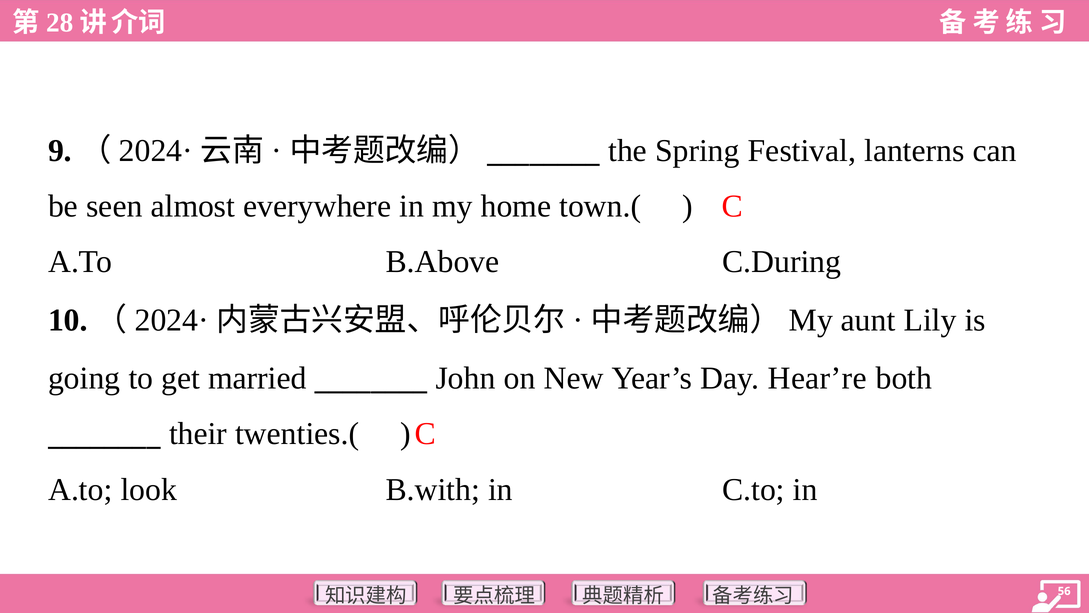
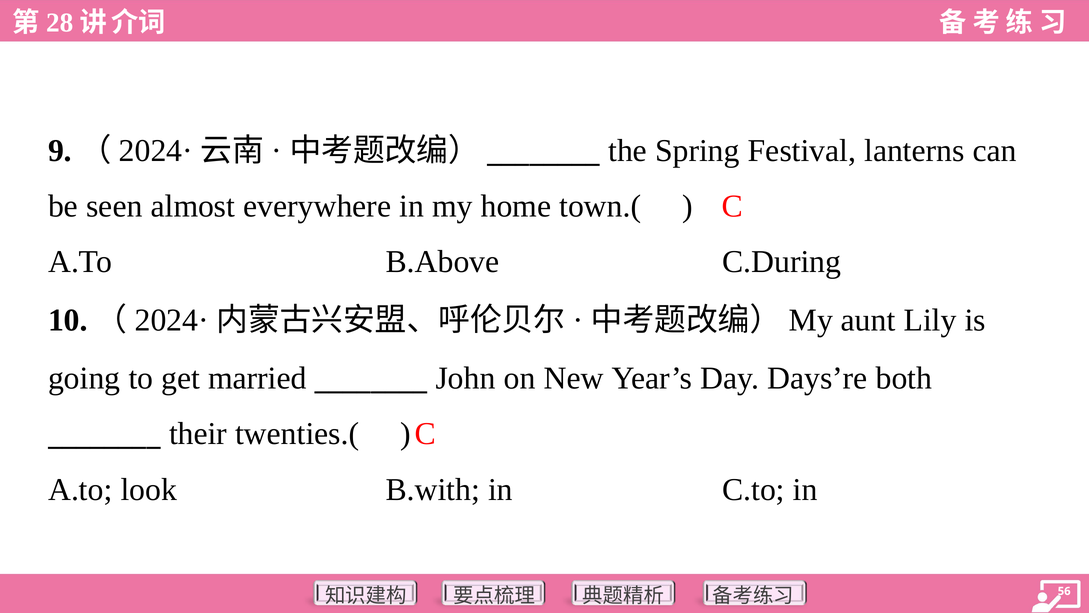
Hear’re: Hear’re -> Days’re
